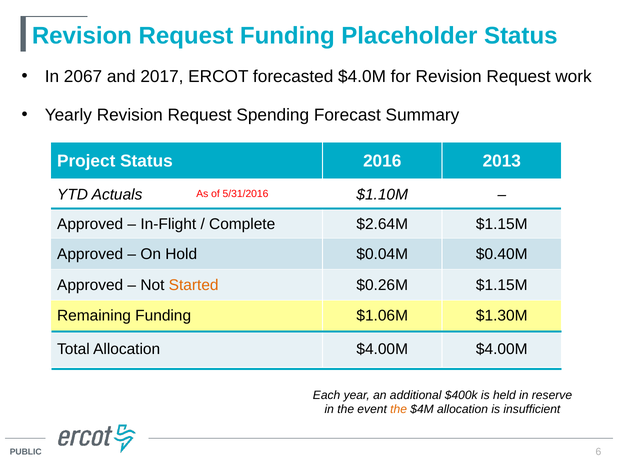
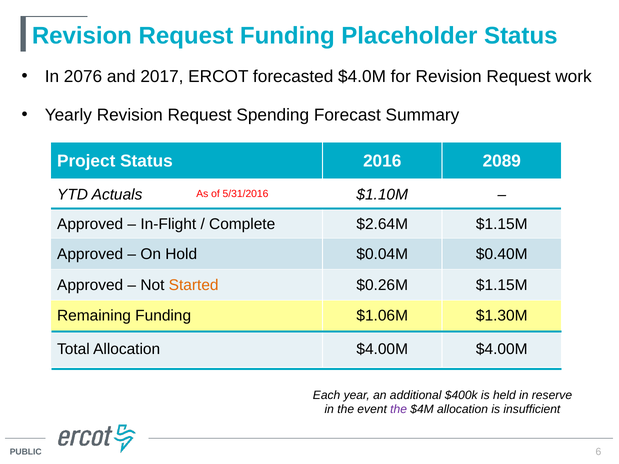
2067: 2067 -> 2076
2013: 2013 -> 2089
the at (399, 410) colour: orange -> purple
